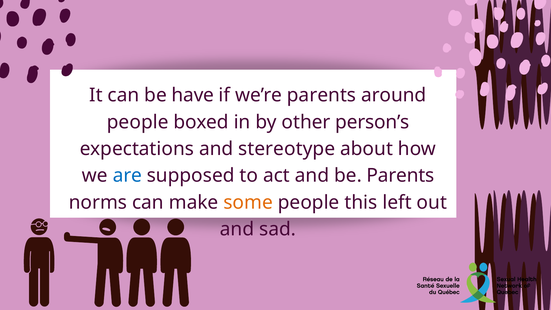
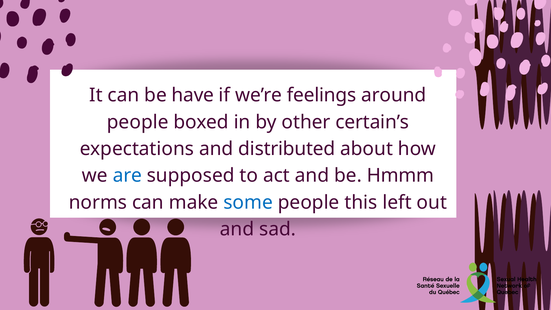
we’re parents: parents -> feelings
person’s: person’s -> certain’s
stereotype: stereotype -> distributed
be Parents: Parents -> Hmmm
some colour: orange -> blue
